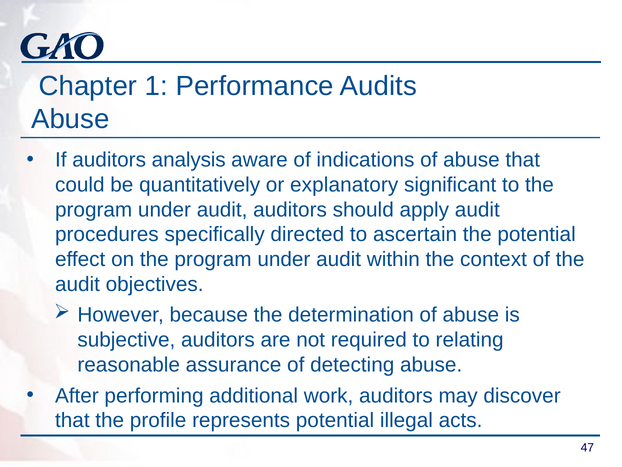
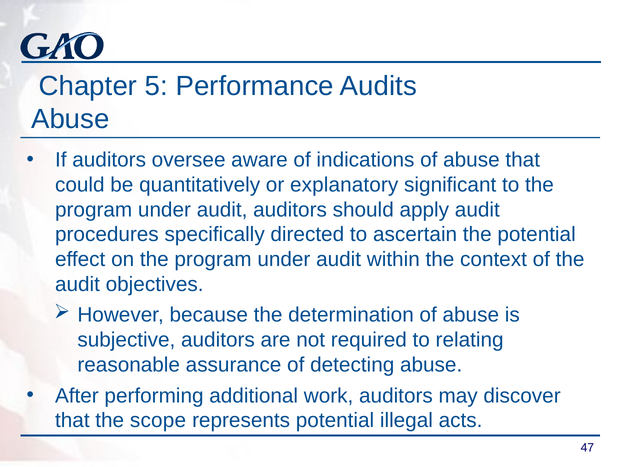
1: 1 -> 5
analysis: analysis -> oversee
profile: profile -> scope
